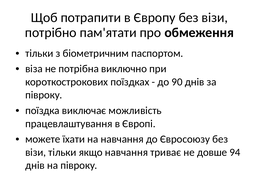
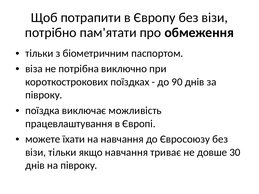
94: 94 -> 30
